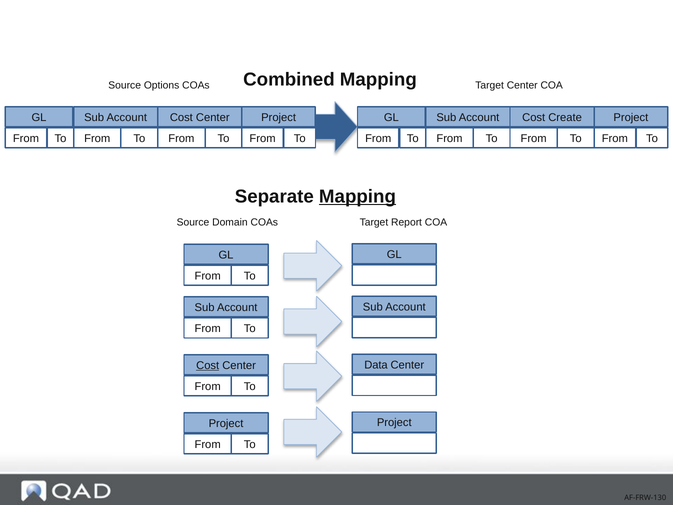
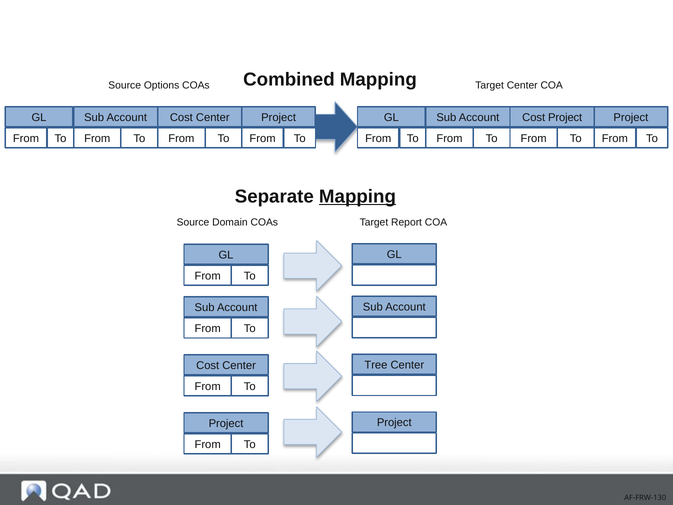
Cost Create: Create -> Project
Data: Data -> Tree
Cost at (208, 365) underline: present -> none
